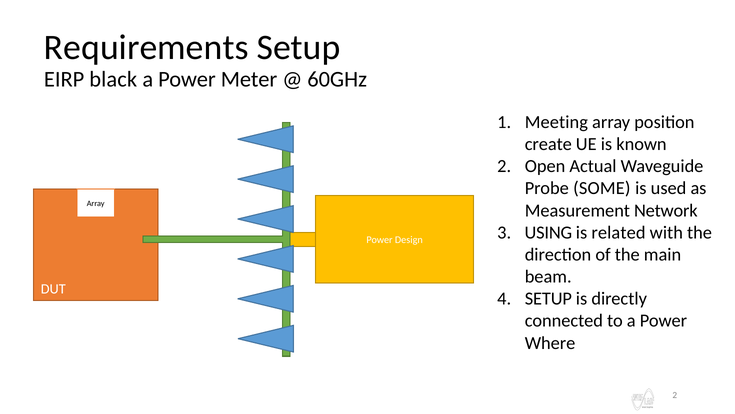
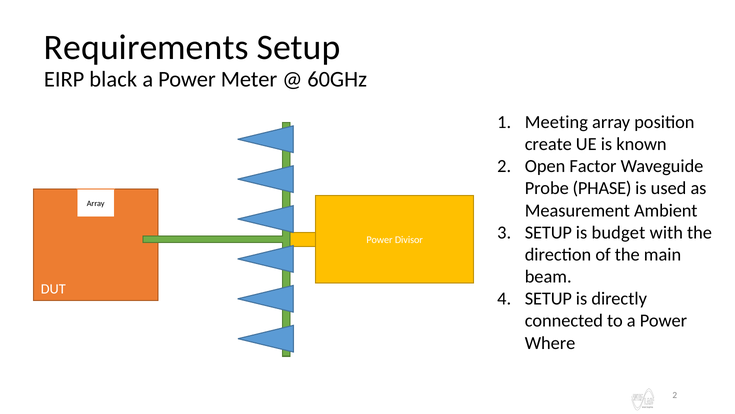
Actual: Actual -> Factor
SOME: SOME -> PHASE
Network: Network -> Ambient
USING at (548, 232): USING -> SETUP
related: related -> budget
Design: Design -> Divisor
